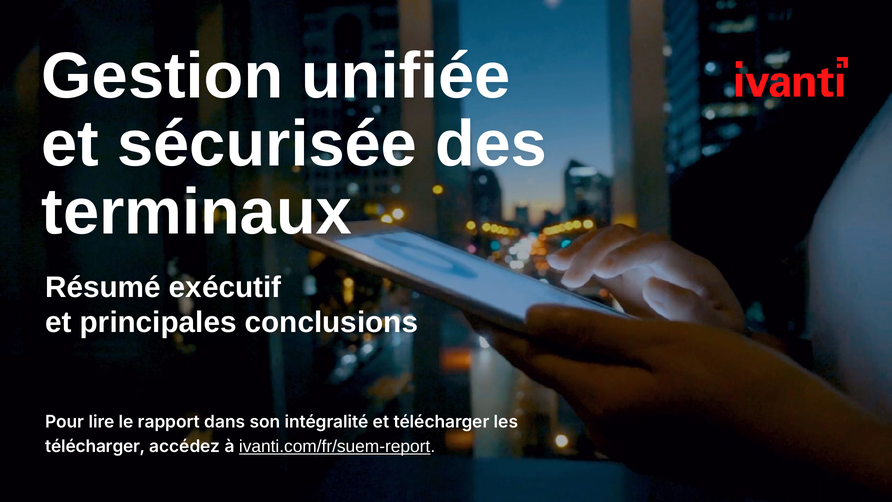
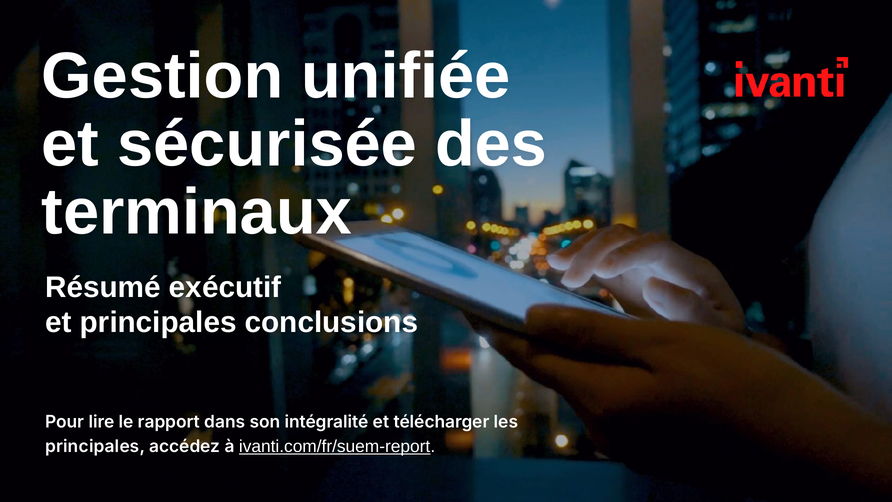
télécharger at (95, 446): télécharger -> principales
